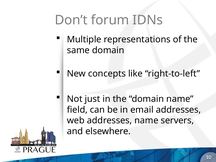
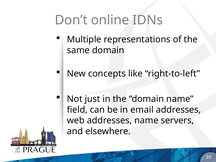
forum: forum -> online
